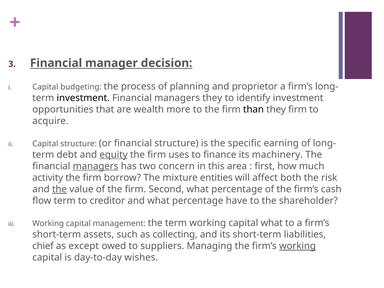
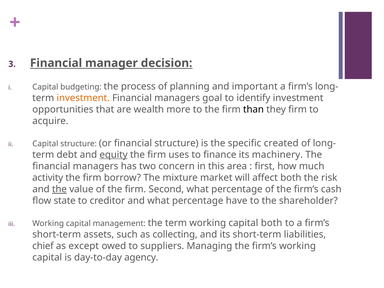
proprietor: proprietor -> important
investment at (83, 98) colour: black -> orange
managers they: they -> goal
earning: earning -> created
managers at (96, 166) underline: present -> none
entities: entities -> market
flow term: term -> state
capital what: what -> both
working at (297, 246) underline: present -> none
wishes: wishes -> agency
